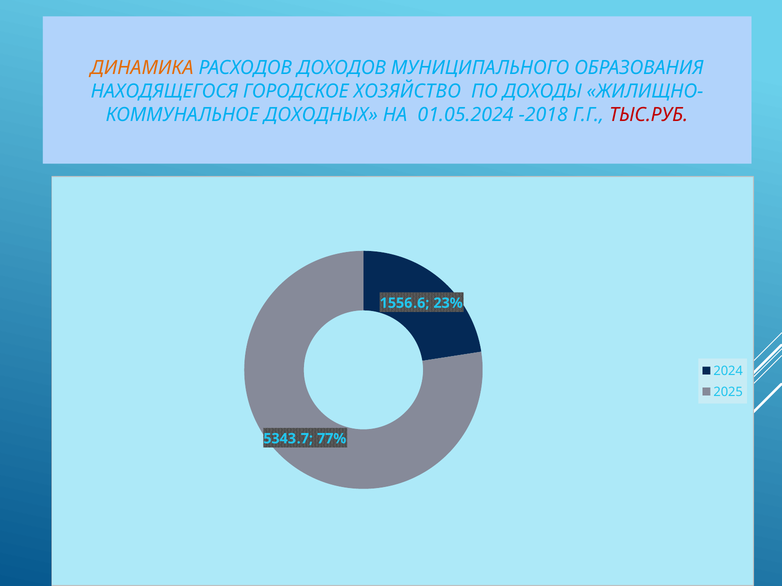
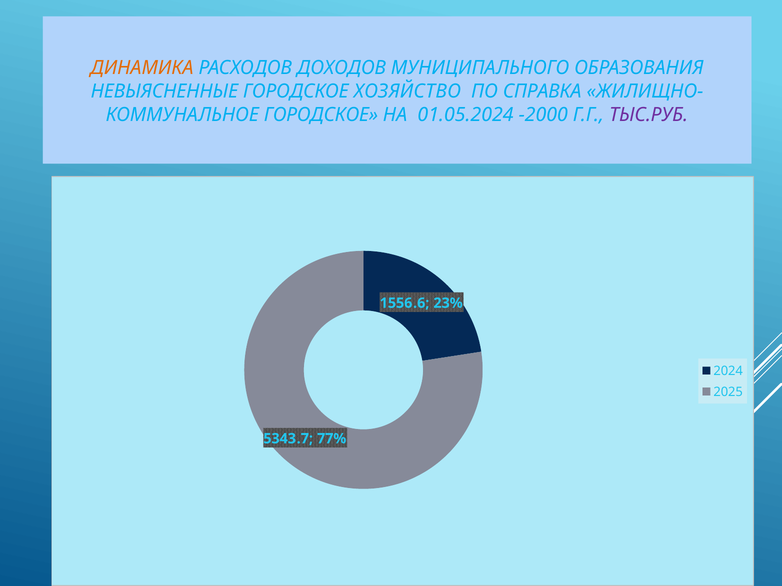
НАХОДЯЩЕГОСЯ: НАХОДЯЩЕГОСЯ -> НЕВЫЯСНЕННЫЕ
ДОХОДЫ: ДОХОДЫ -> СПРАВКА
ДОХОДНЫХ at (321, 115): ДОХОДНЫХ -> ГОРОДСКОЕ
-2018: -2018 -> -2000
ТЫС.РУБ colour: red -> purple
